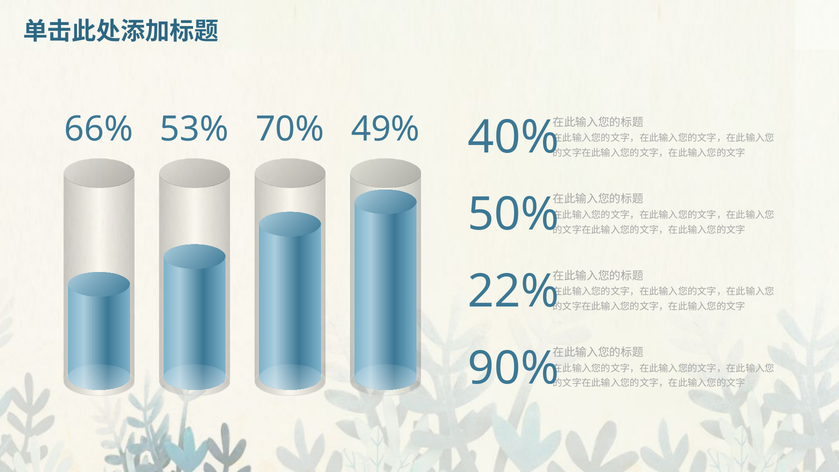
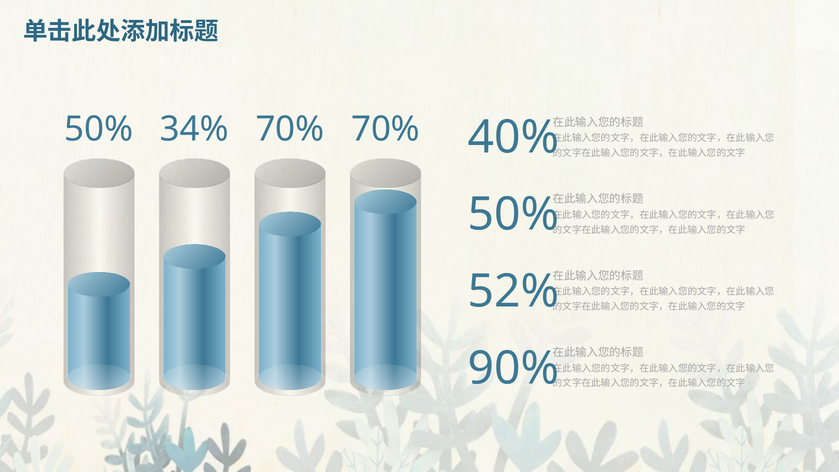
66% at (99, 129): 66% -> 50%
53%: 53% -> 34%
70% 49%: 49% -> 70%
22%: 22% -> 52%
